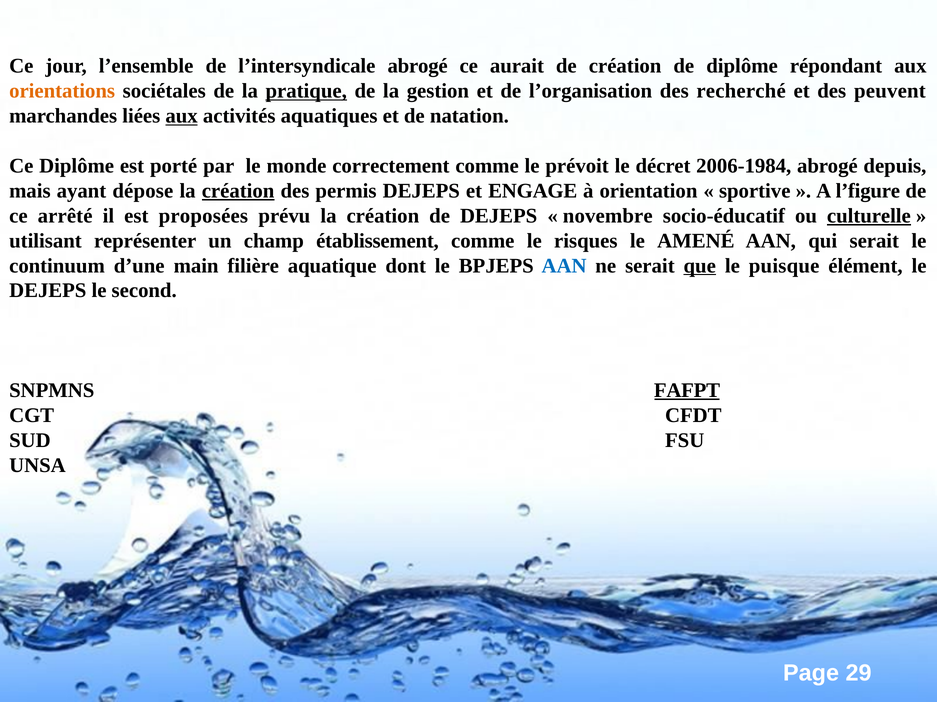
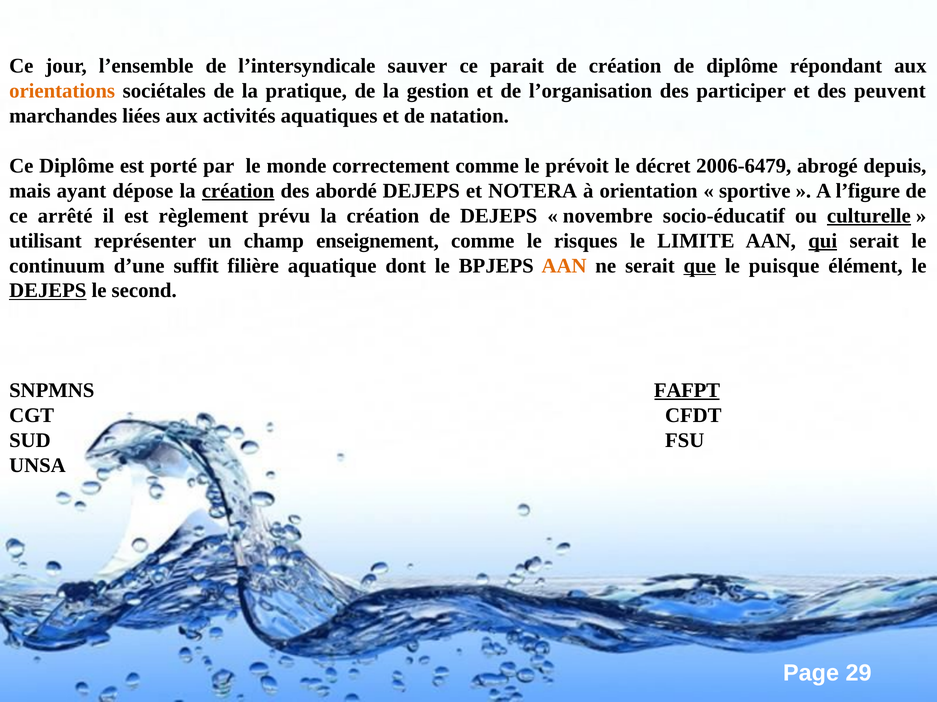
l’intersyndicale abrogé: abrogé -> sauver
aurait: aurait -> parait
pratique underline: present -> none
recherché: recherché -> participer
aux at (182, 116) underline: present -> none
2006-1984: 2006-1984 -> 2006-6479
permis: permis -> abordé
ENGAGE: ENGAGE -> NOTERA
proposées: proposées -> règlement
établissement: établissement -> enseignement
AMENÉ: AMENÉ -> LIMITE
qui underline: none -> present
main: main -> suffit
AAN at (564, 266) colour: blue -> orange
DEJEPS at (48, 291) underline: none -> present
